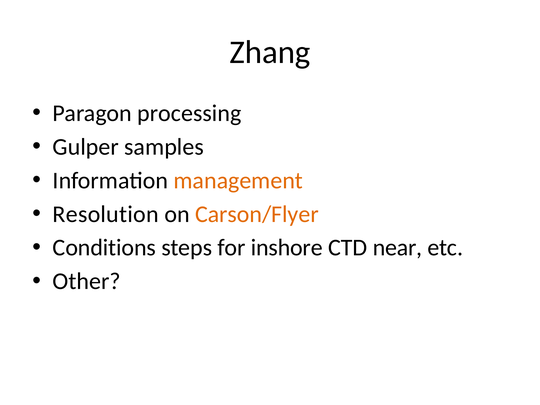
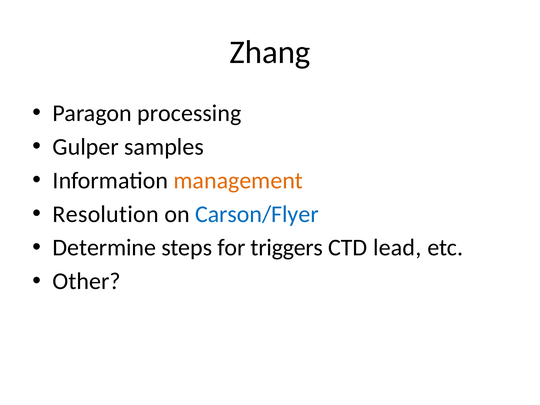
Carson/Flyer colour: orange -> blue
Conditions: Conditions -> Determine
inshore: inshore -> triggers
near: near -> lead
